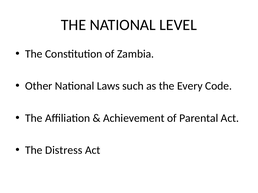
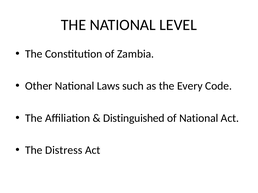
Achievement: Achievement -> Distinguished
of Parental: Parental -> National
